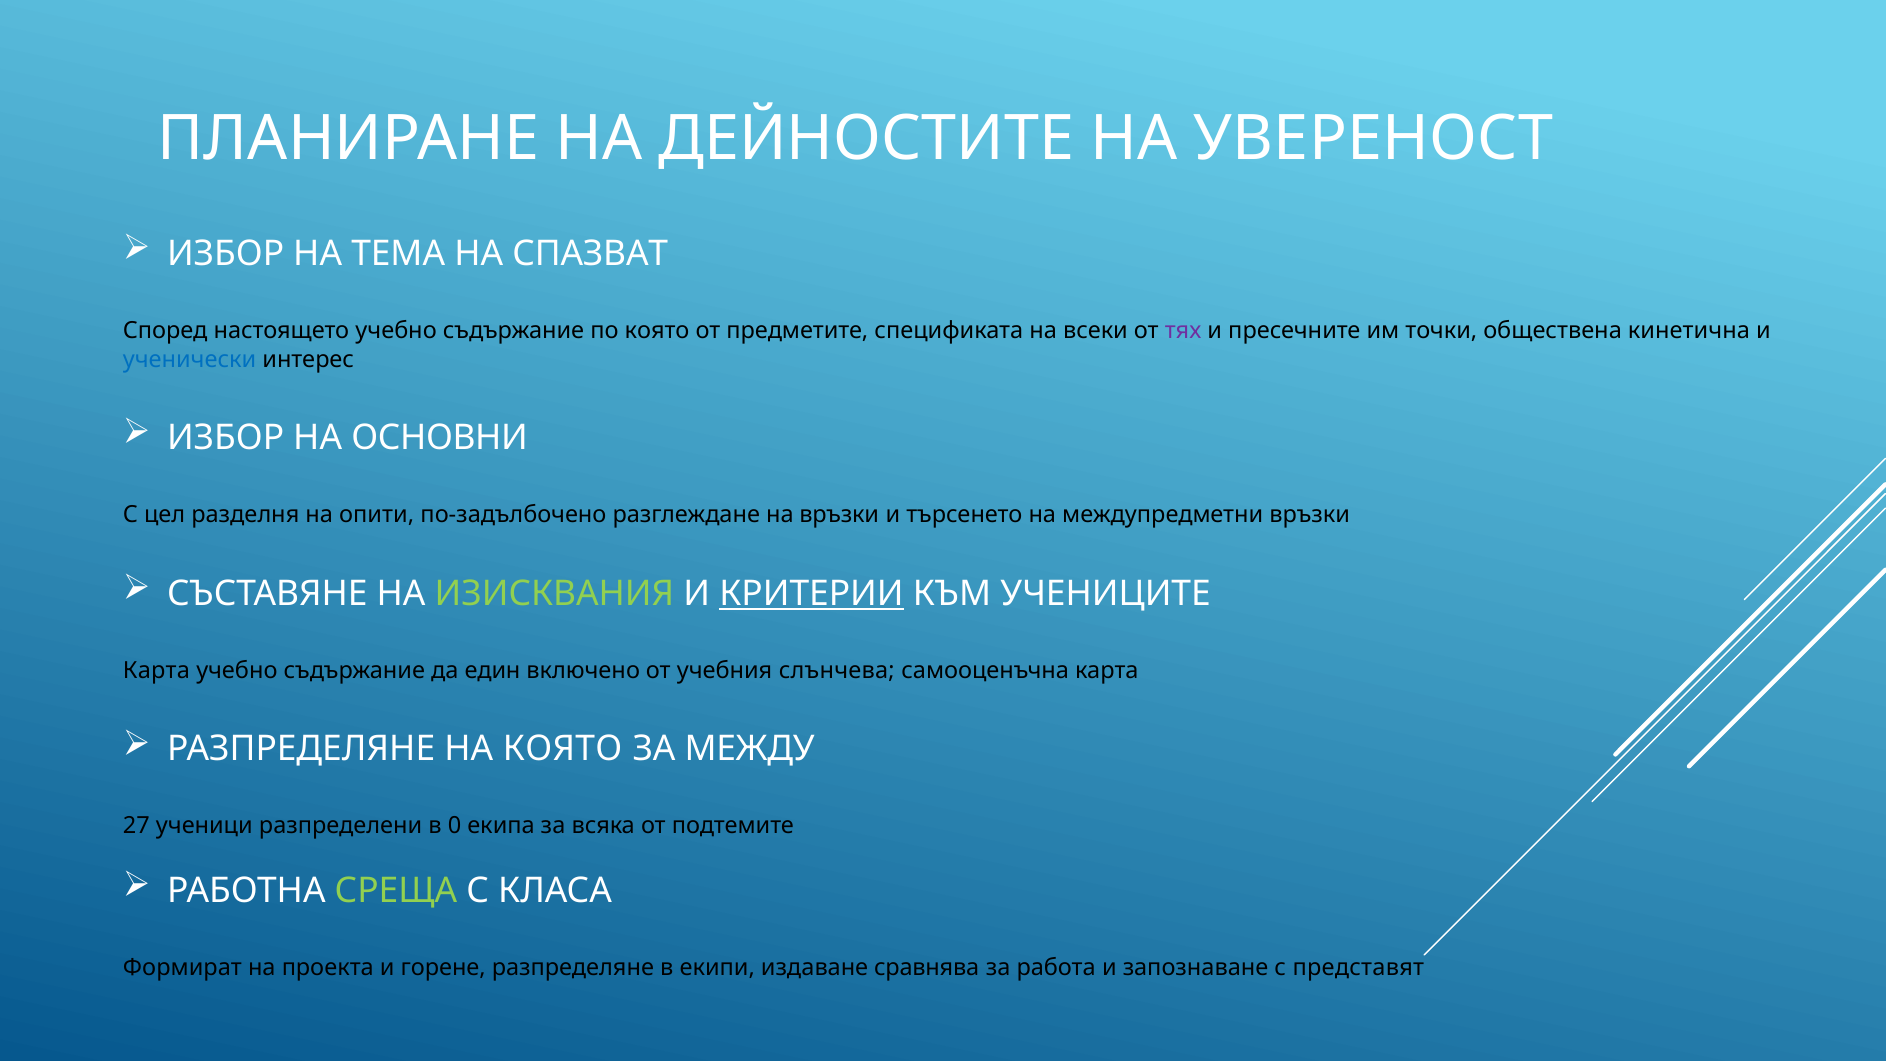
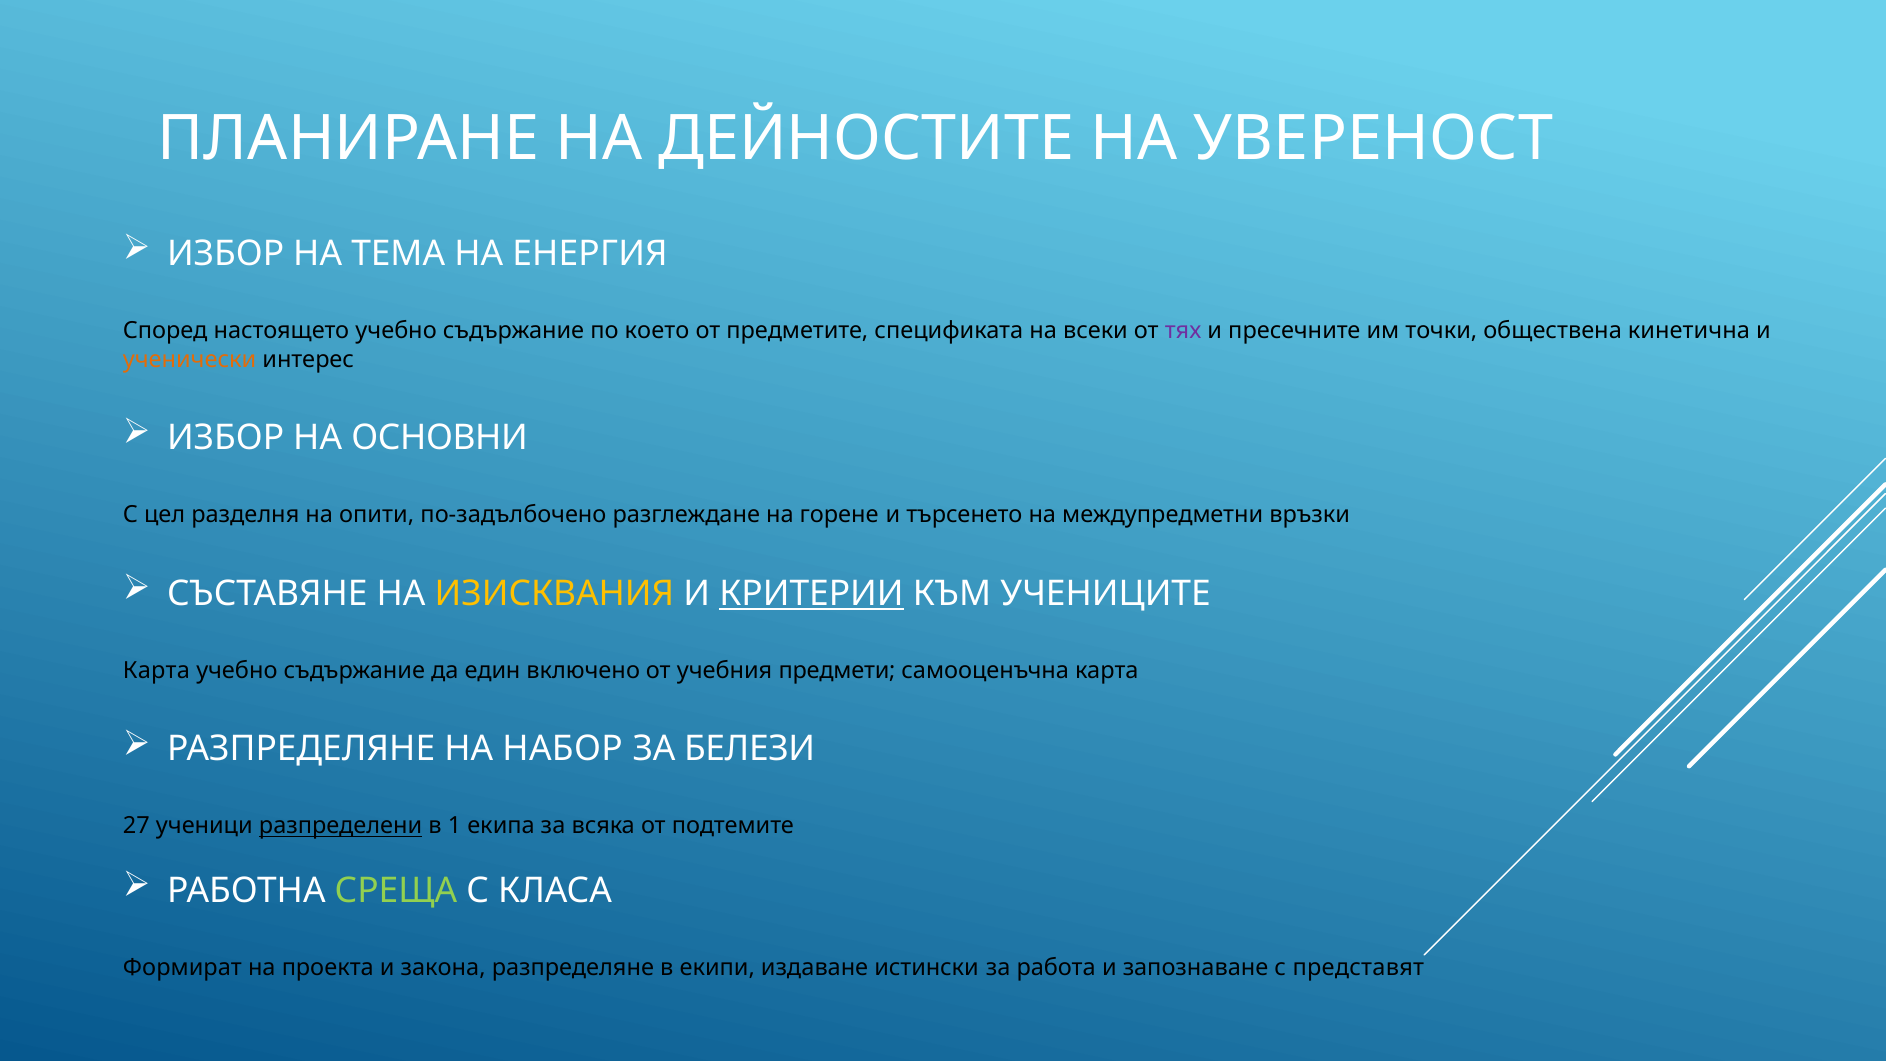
СПАЗВАТ: СПАЗВАТ -> ЕНЕРГИЯ
по която: която -> което
ученически colour: blue -> orange
на връзки: връзки -> горене
ИЗИСКВАНИЯ colour: light green -> yellow
слънчева: слънчева -> предмети
НА КОЯТО: КОЯТО -> НАБОР
МЕЖДУ: МЕЖДУ -> БЕЛЕЗИ
разпределени underline: none -> present
0: 0 -> 1
горене: горене -> закона
сравнява: сравнява -> истински
